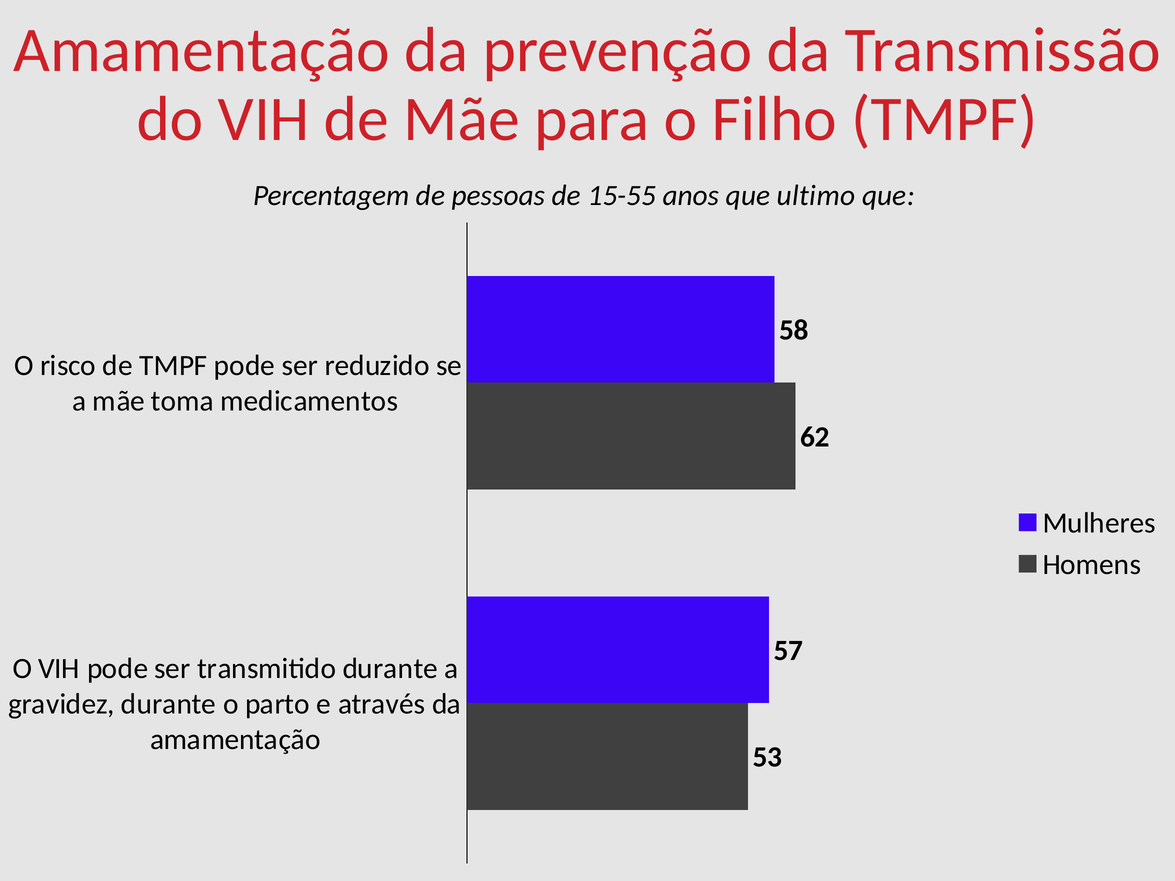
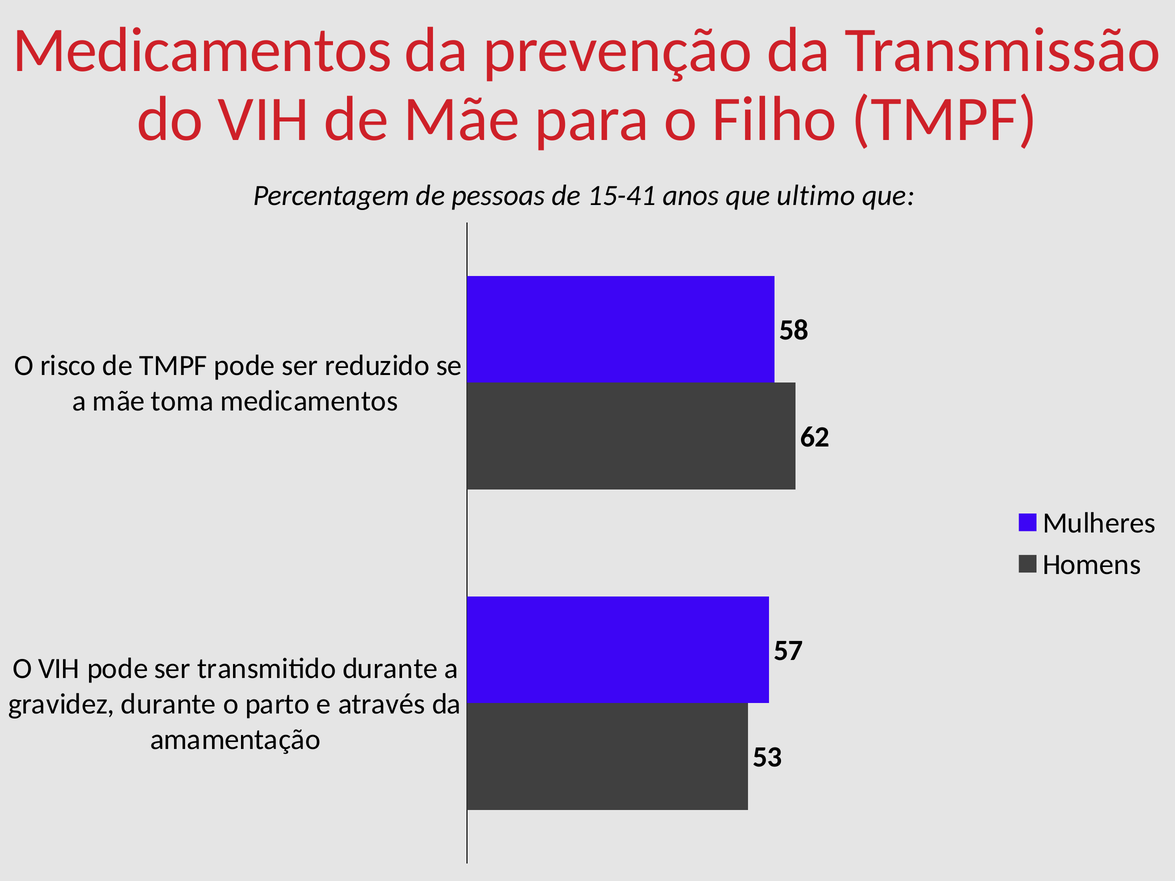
Amamentação at (202, 50): Amamentação -> Medicamentos
15-55: 15-55 -> 15-41
